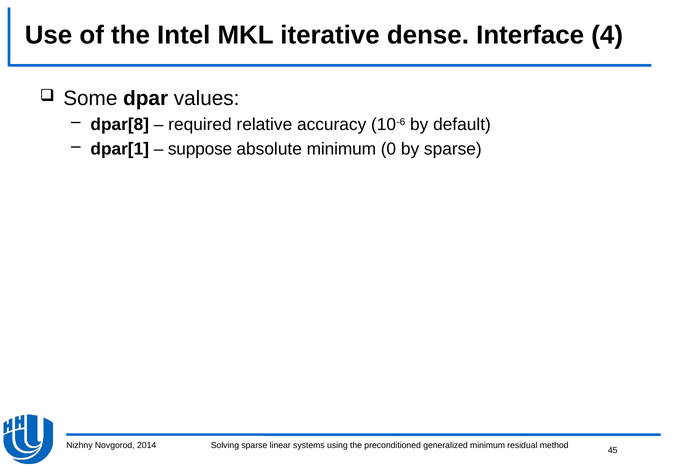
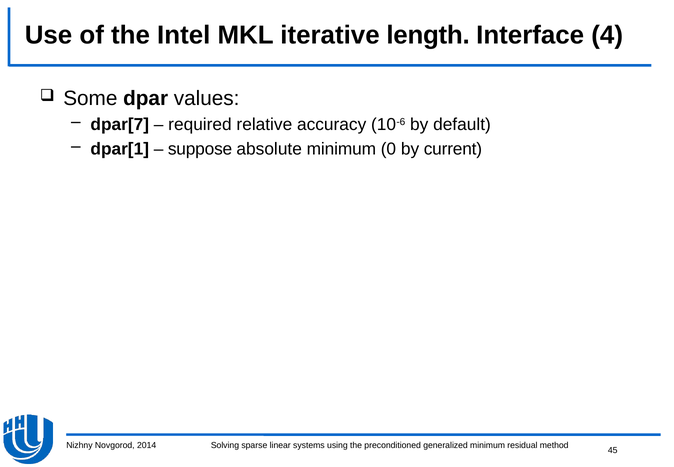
dense: dense -> length
dpar[8: dpar[8 -> dpar[7
by sparse: sparse -> current
